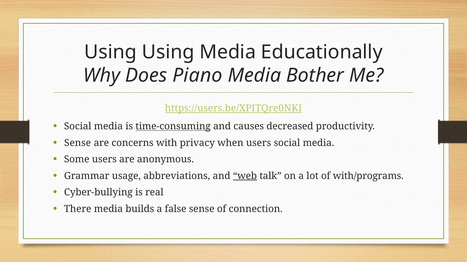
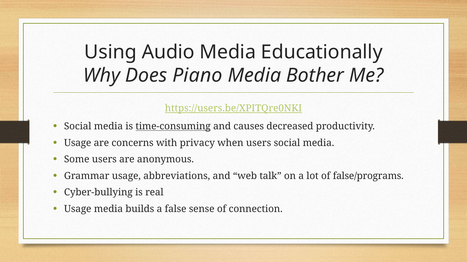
Using Using: Using -> Audio
Sense at (78, 143): Sense -> Usage
web underline: present -> none
with/programs: with/programs -> false/programs
There at (78, 209): There -> Usage
